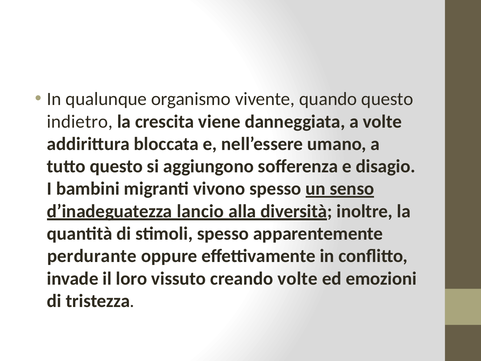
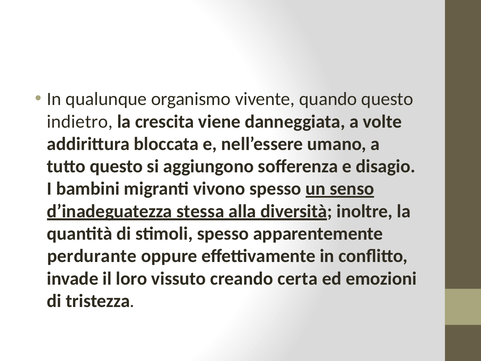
lancio: lancio -> stessa
creando volte: volte -> certa
